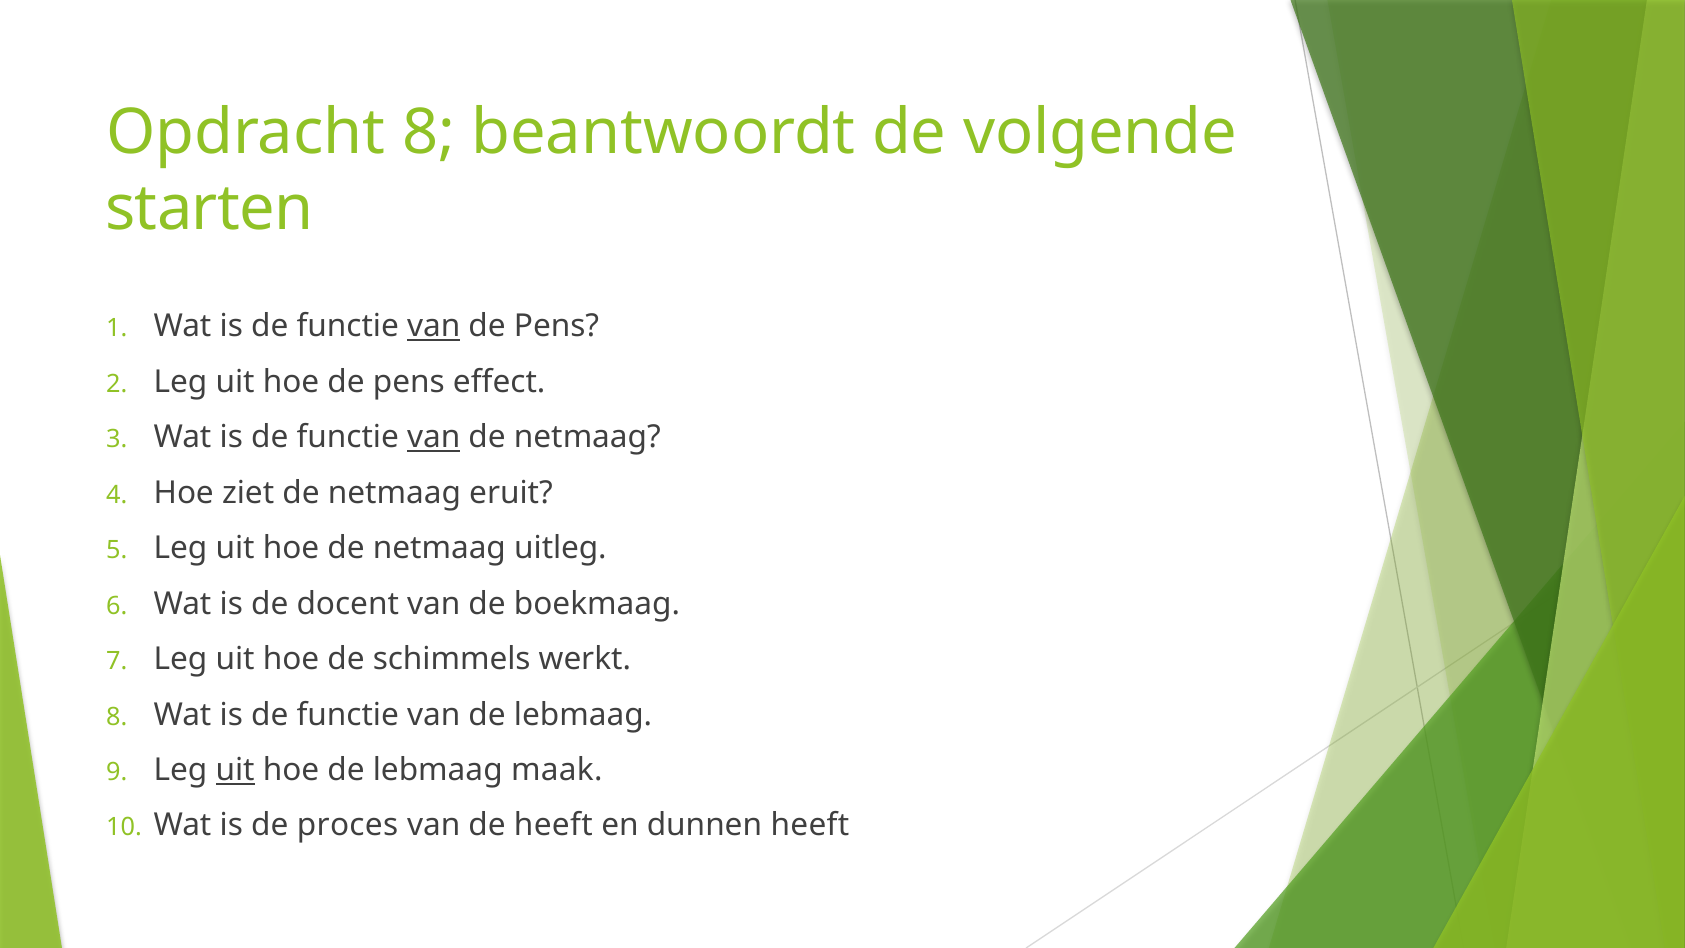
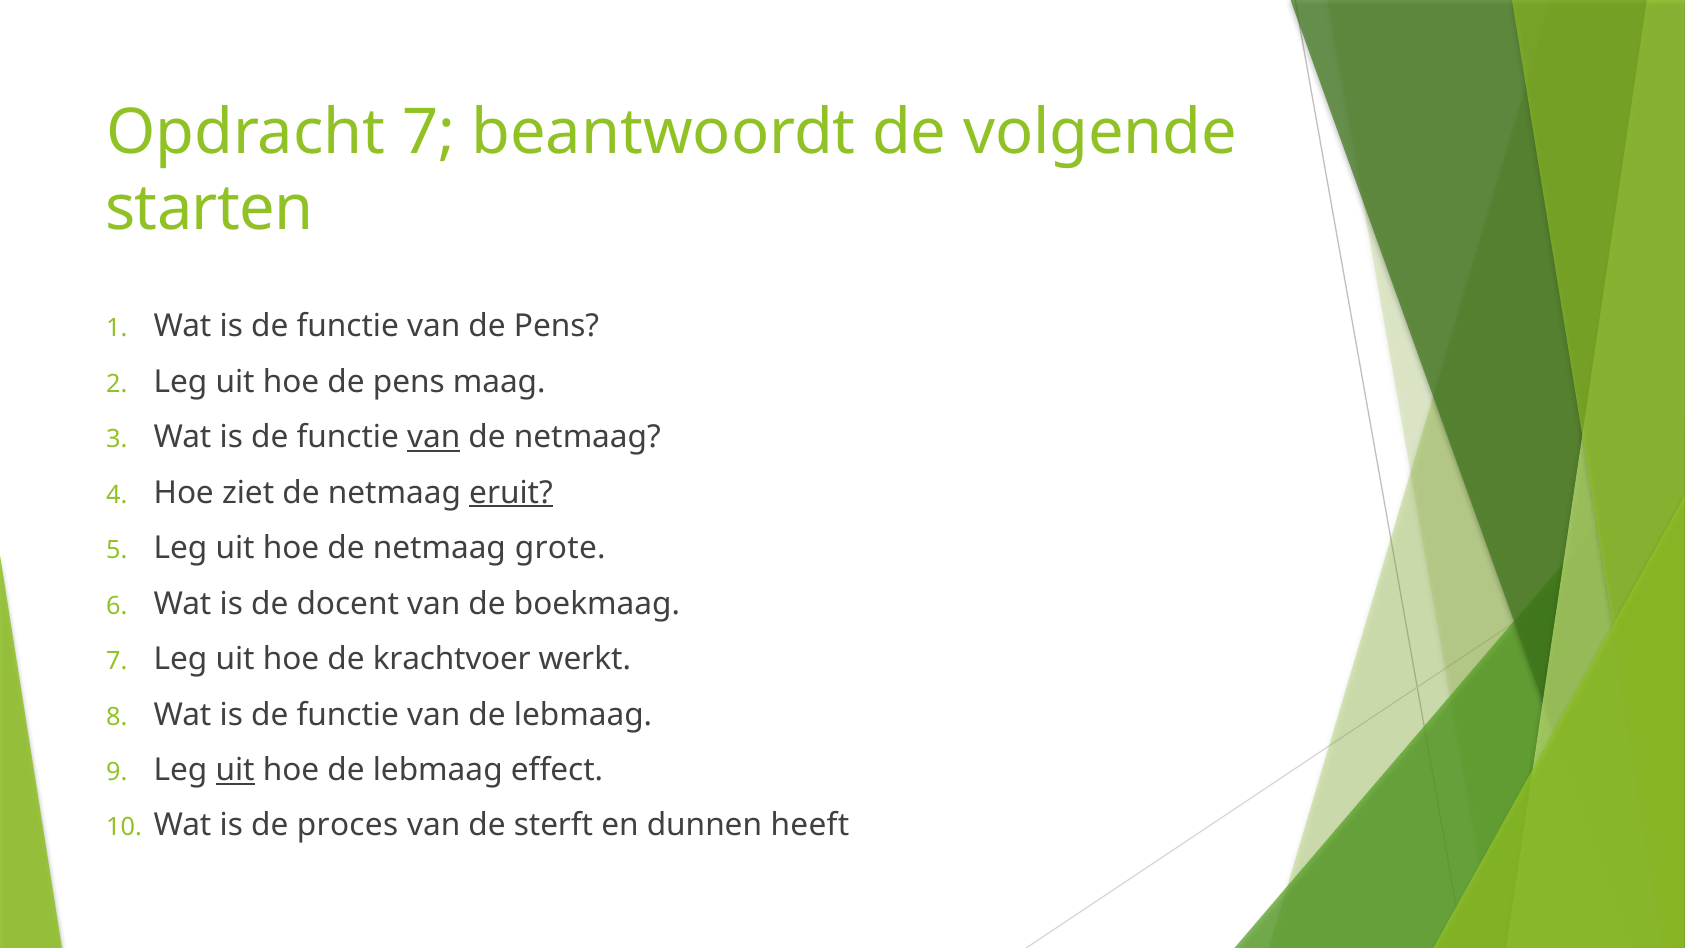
Opdracht 8: 8 -> 7
van at (434, 326) underline: present -> none
effect: effect -> maag
eruit underline: none -> present
uitleg: uitleg -> grote
schimmels: schimmels -> krachtvoer
maak: maak -> effect
de heeft: heeft -> sterft
